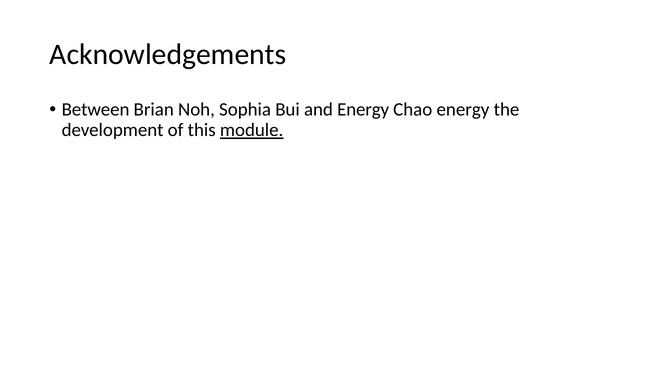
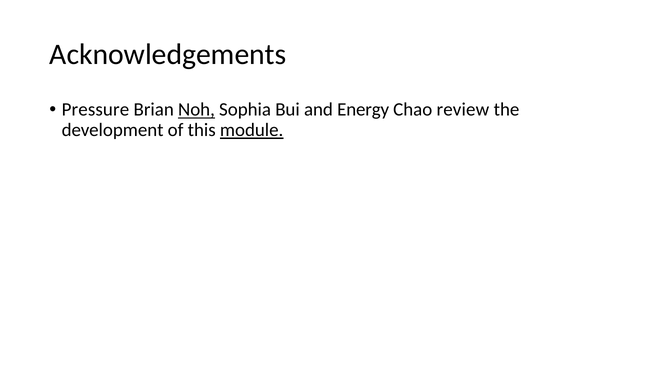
Between: Between -> Pressure
Noh underline: none -> present
Chao energy: energy -> review
